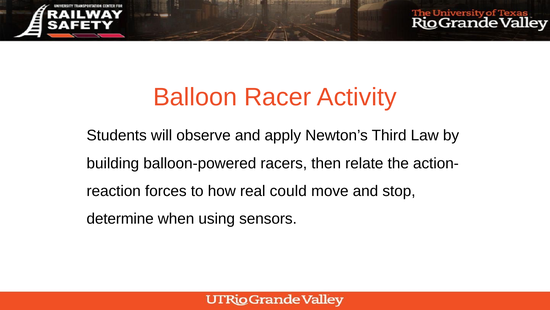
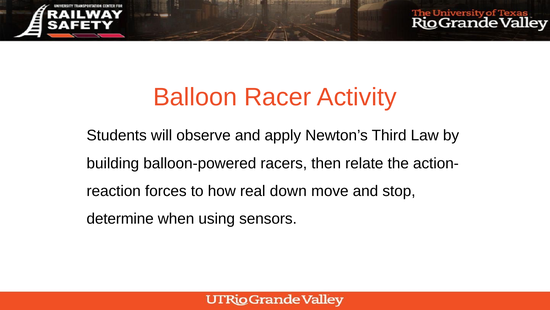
could: could -> down
